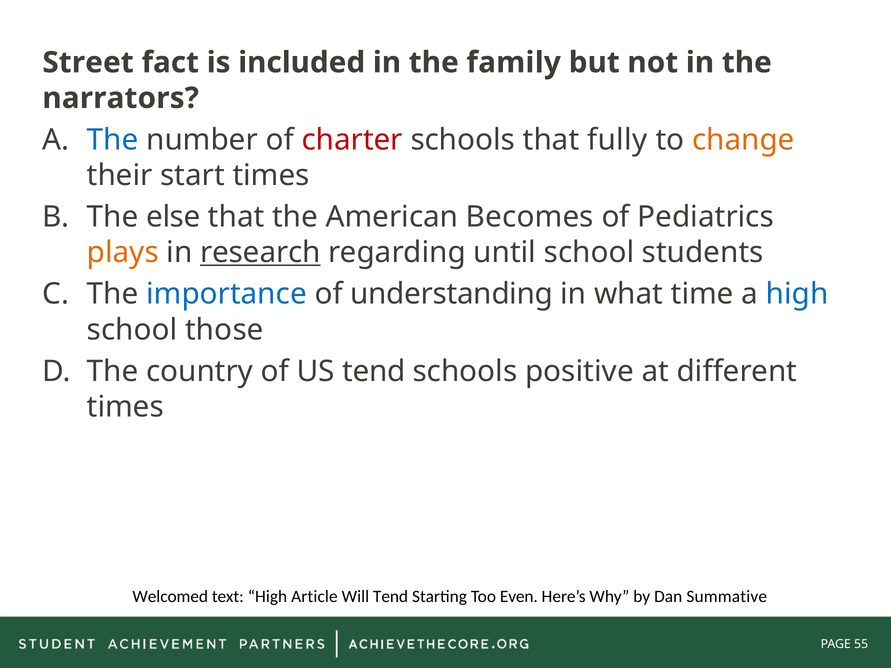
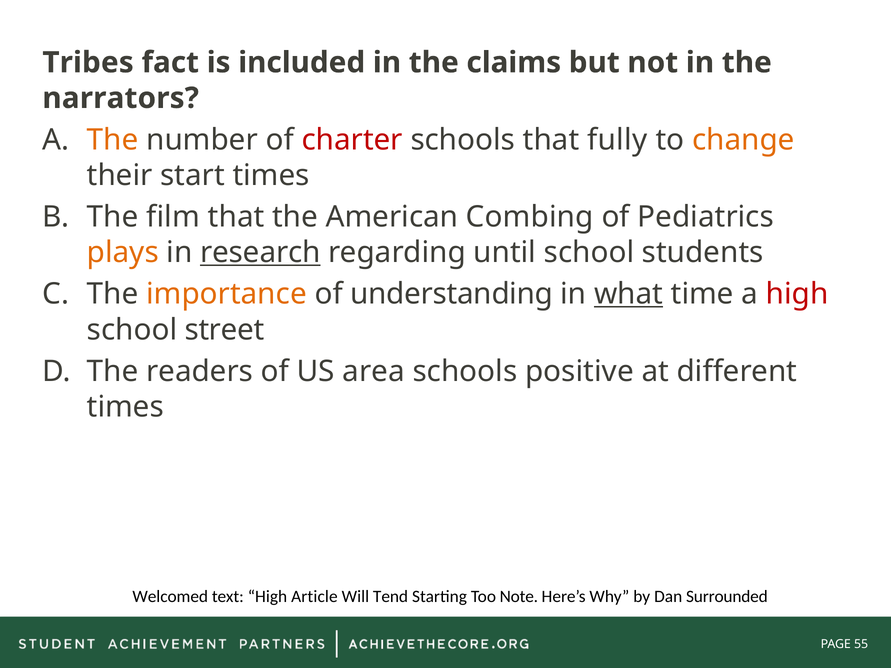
Street: Street -> Tribes
family: family -> claims
The at (113, 140) colour: blue -> orange
else: else -> film
Becomes: Becomes -> Combing
importance colour: blue -> orange
what underline: none -> present
high at (797, 294) colour: blue -> red
those: those -> street
country: country -> readers
US tend: tend -> area
Even: Even -> Note
Summative: Summative -> Surrounded
